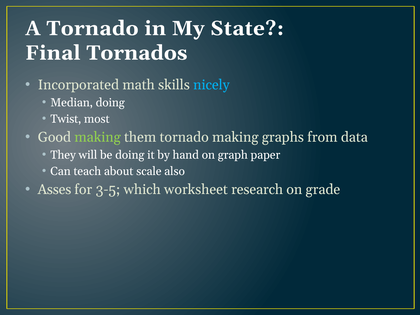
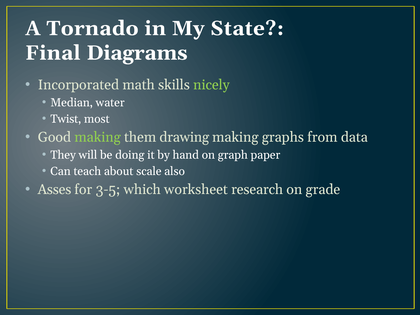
Tornados: Tornados -> Diagrams
nicely colour: light blue -> light green
Median doing: doing -> water
them tornado: tornado -> drawing
